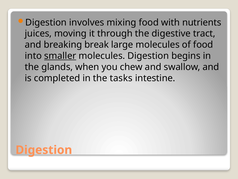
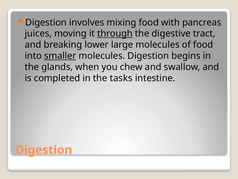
nutrients: nutrients -> pancreas
through underline: none -> present
break: break -> lower
